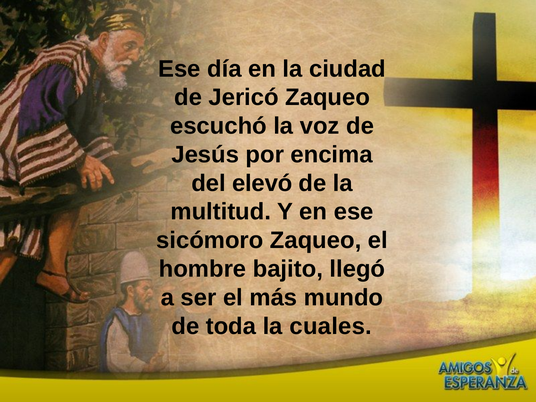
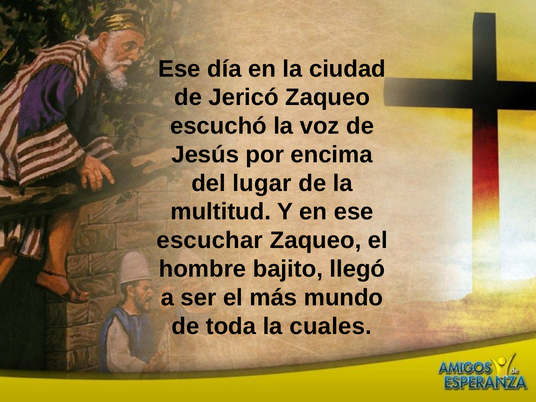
elevó: elevó -> lugar
sicómoro: sicómoro -> escuchar
